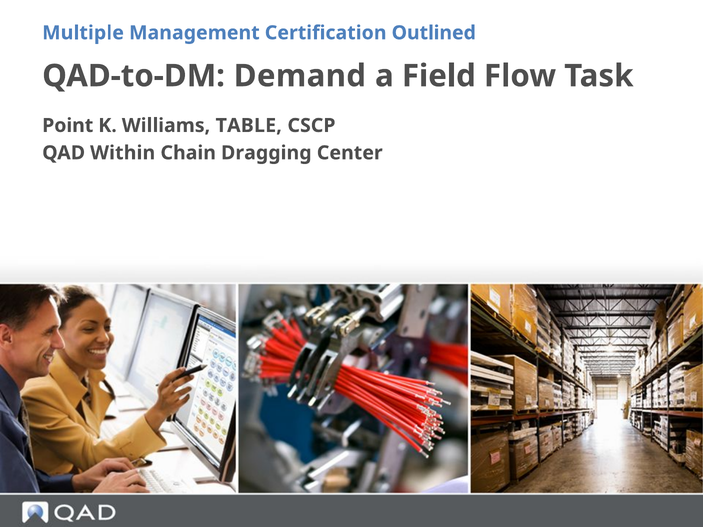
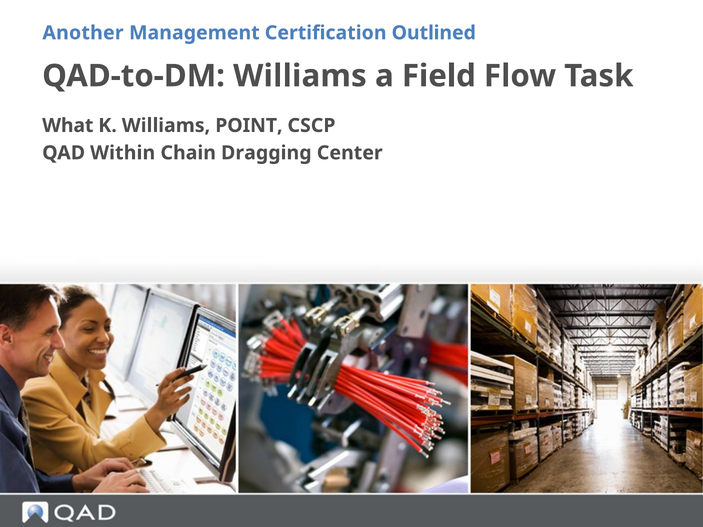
Multiple: Multiple -> Another
QAD-to-DM Demand: Demand -> Williams
Point: Point -> What
TABLE: TABLE -> POINT
